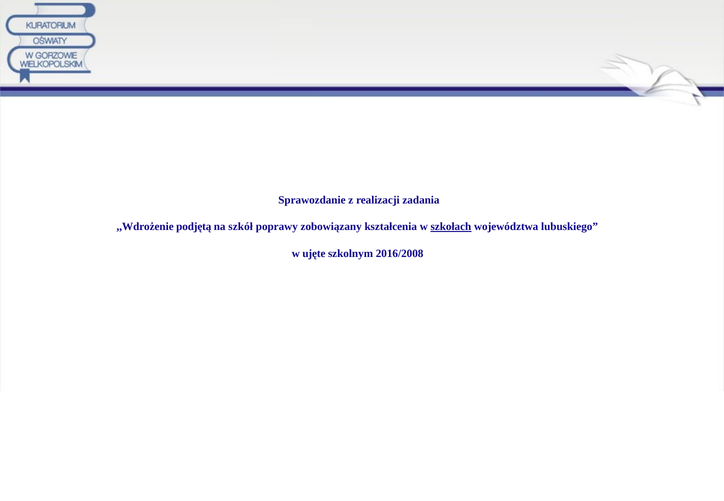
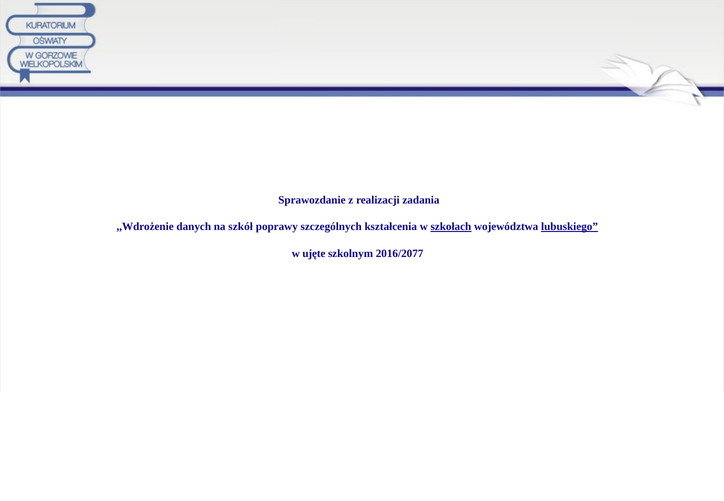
podjętą: podjętą -> danych
zobowiązany: zobowiązany -> szczególnych
lubuskiego underline: none -> present
2016/2008: 2016/2008 -> 2016/2077
